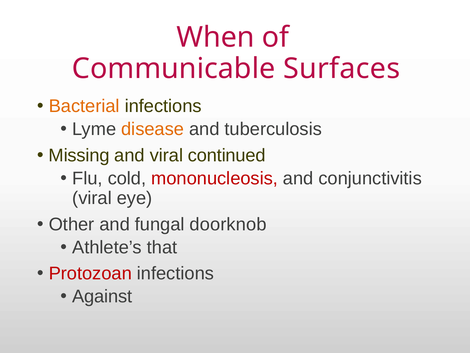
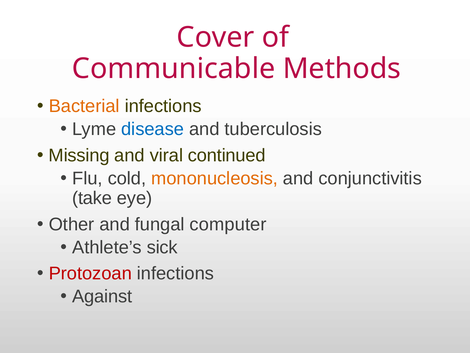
When: When -> Cover
Surfaces: Surfaces -> Methods
disease colour: orange -> blue
mononucleosis colour: red -> orange
viral at (92, 198): viral -> take
doorknob: doorknob -> computer
that: that -> sick
